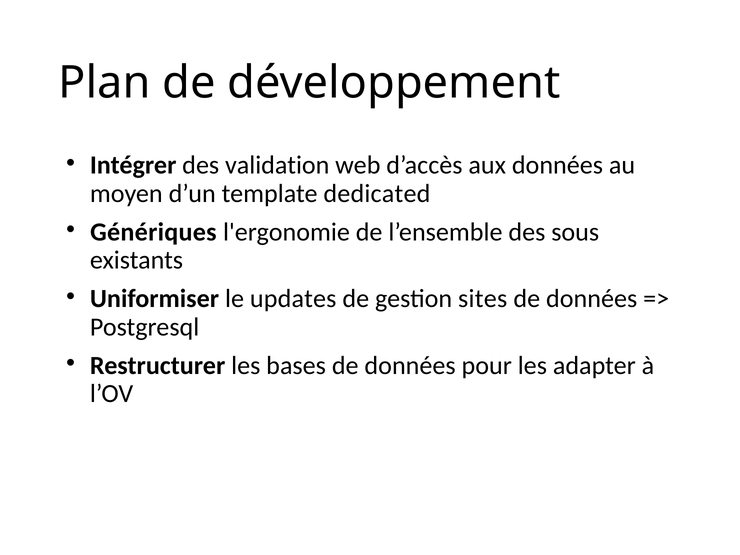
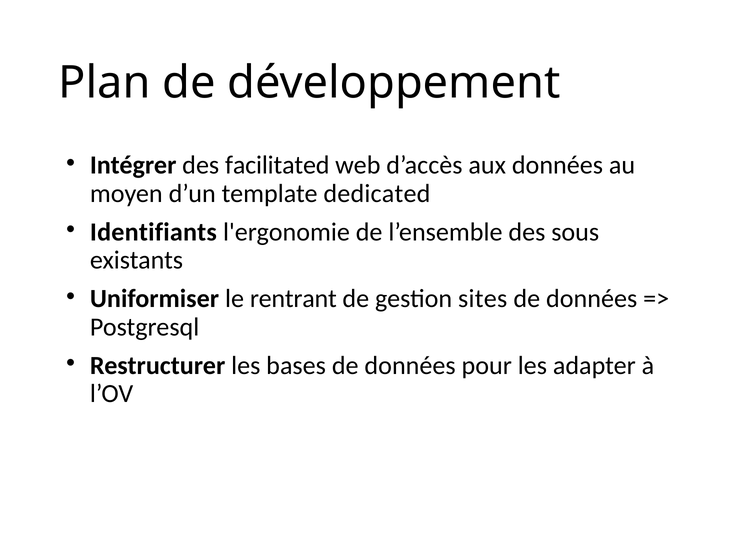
validation: validation -> facilitated
Génériques: Génériques -> Identifiants
updates: updates -> rentrant
